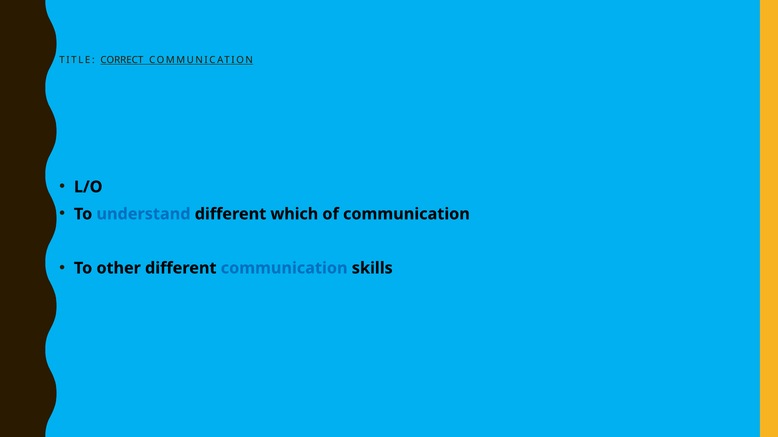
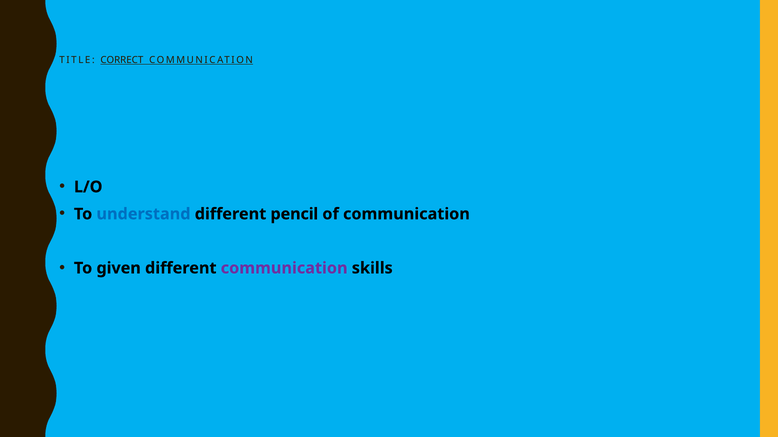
which: which -> pencil
other: other -> given
communication at (284, 268) colour: blue -> purple
